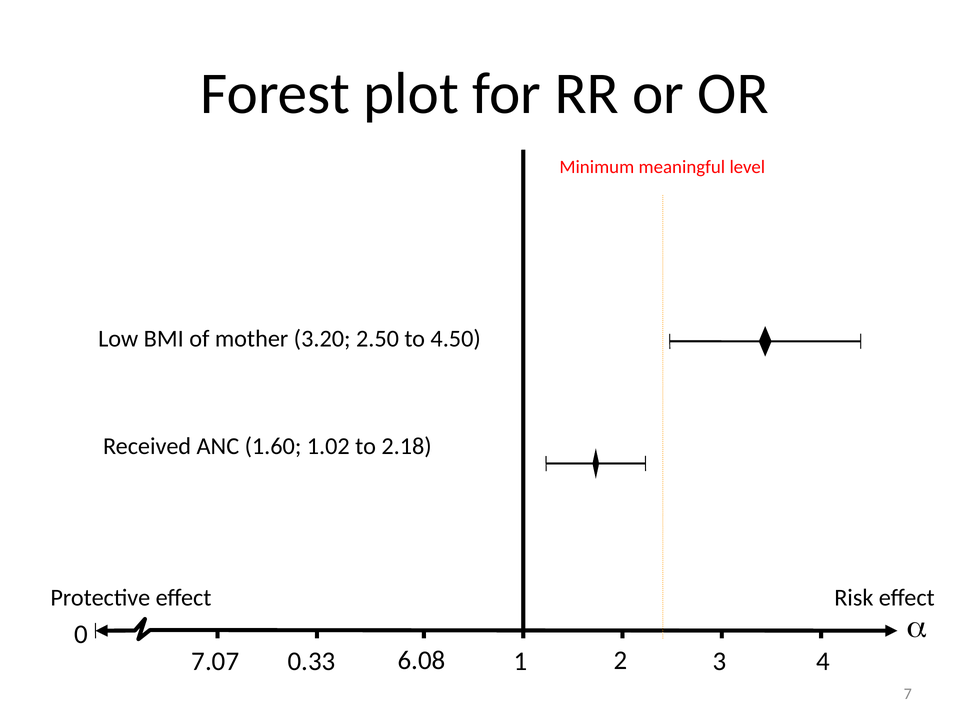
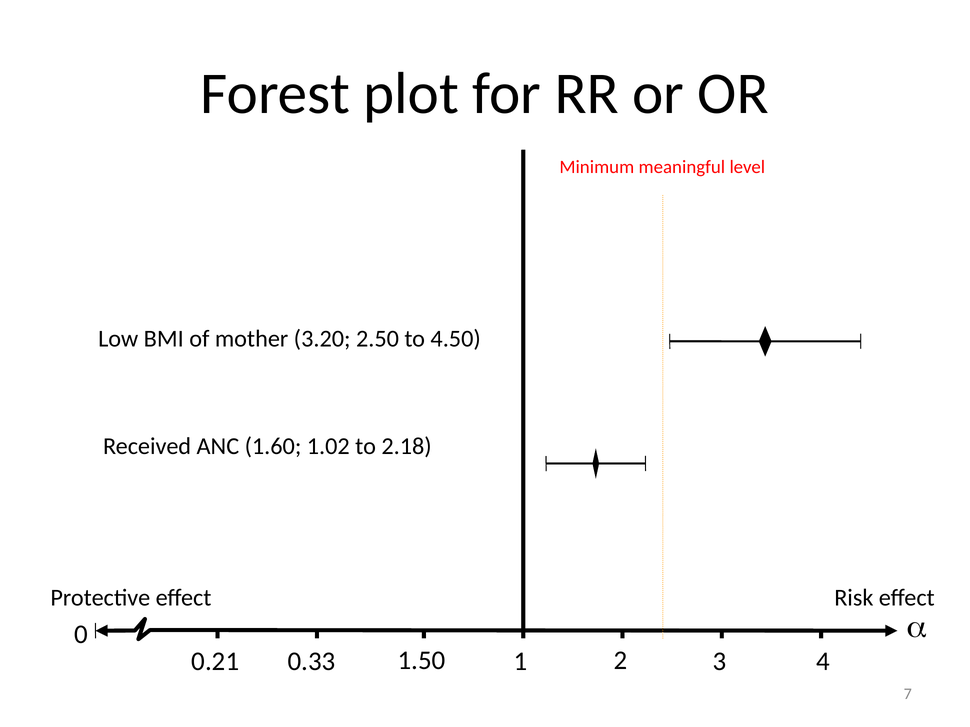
6.08: 6.08 -> 1.50
7.07: 7.07 -> 0.21
